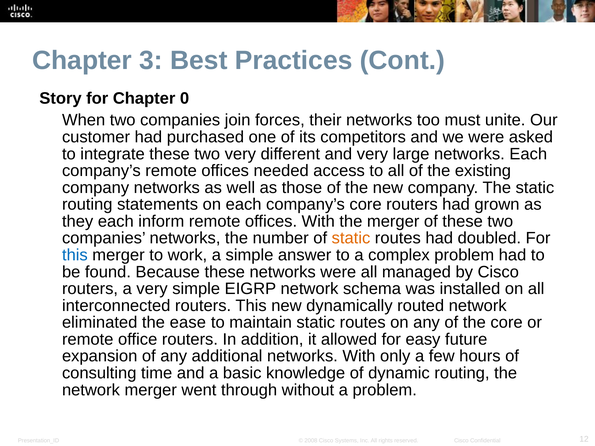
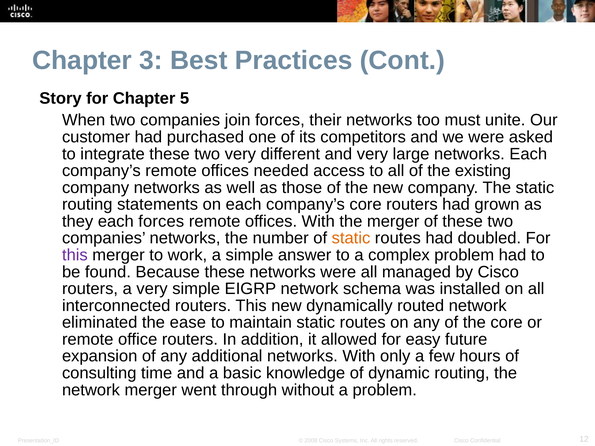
0: 0 -> 5
each inform: inform -> forces
this at (75, 255) colour: blue -> purple
